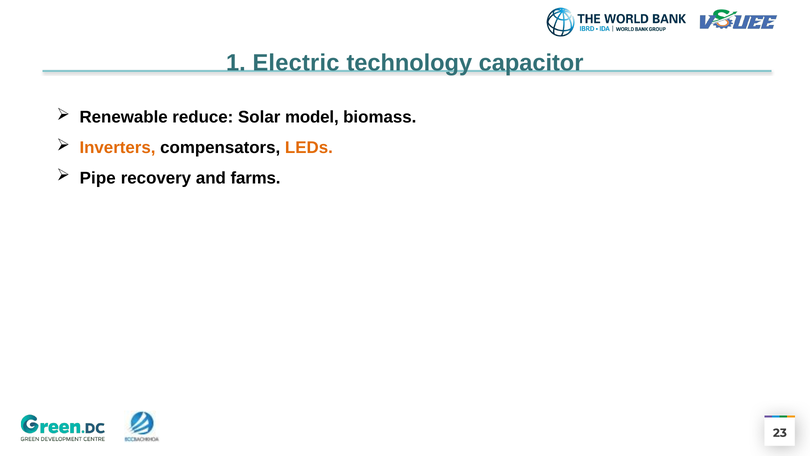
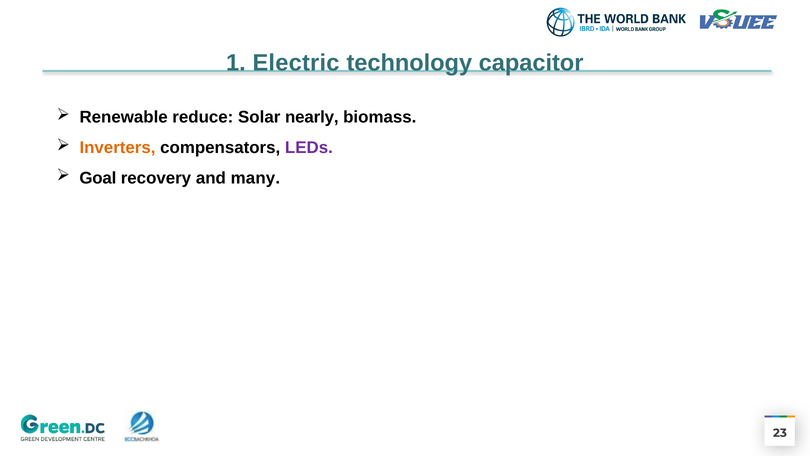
model: model -> nearly
LEDs colour: orange -> purple
Pipe: Pipe -> Goal
farms: farms -> many
